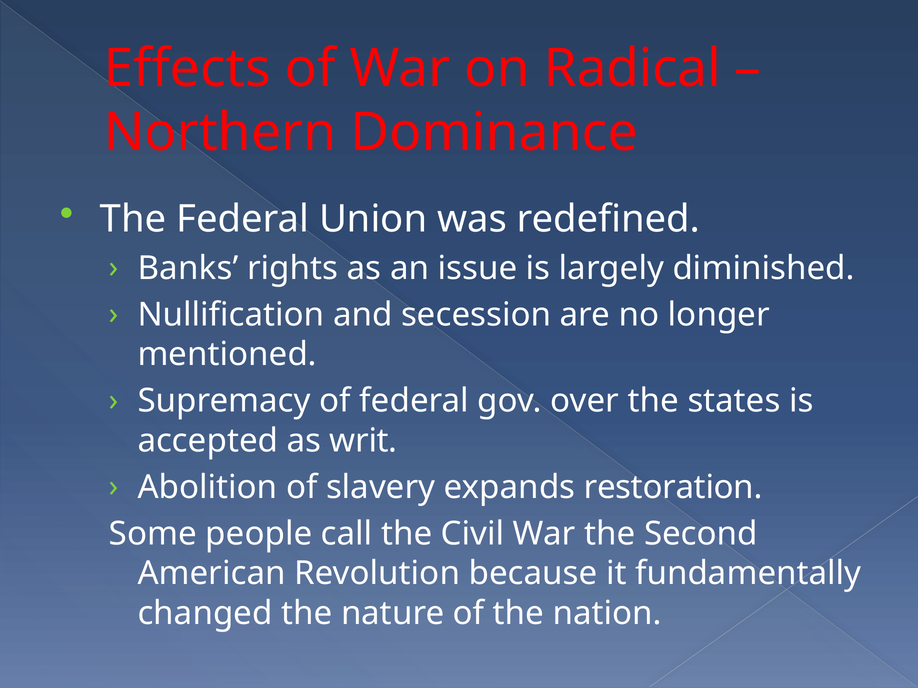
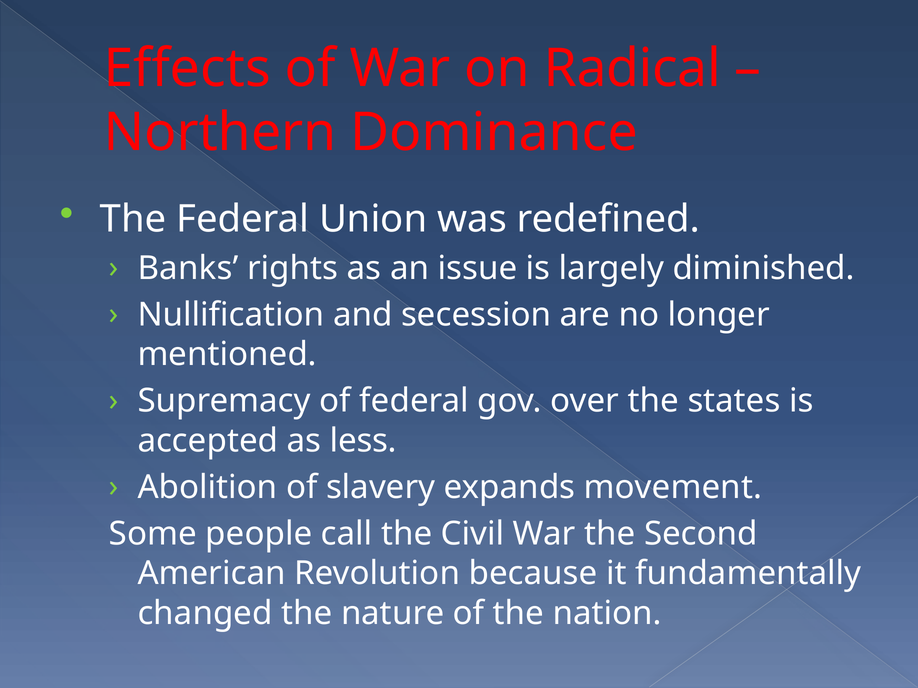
writ: writ -> less
restoration: restoration -> movement
